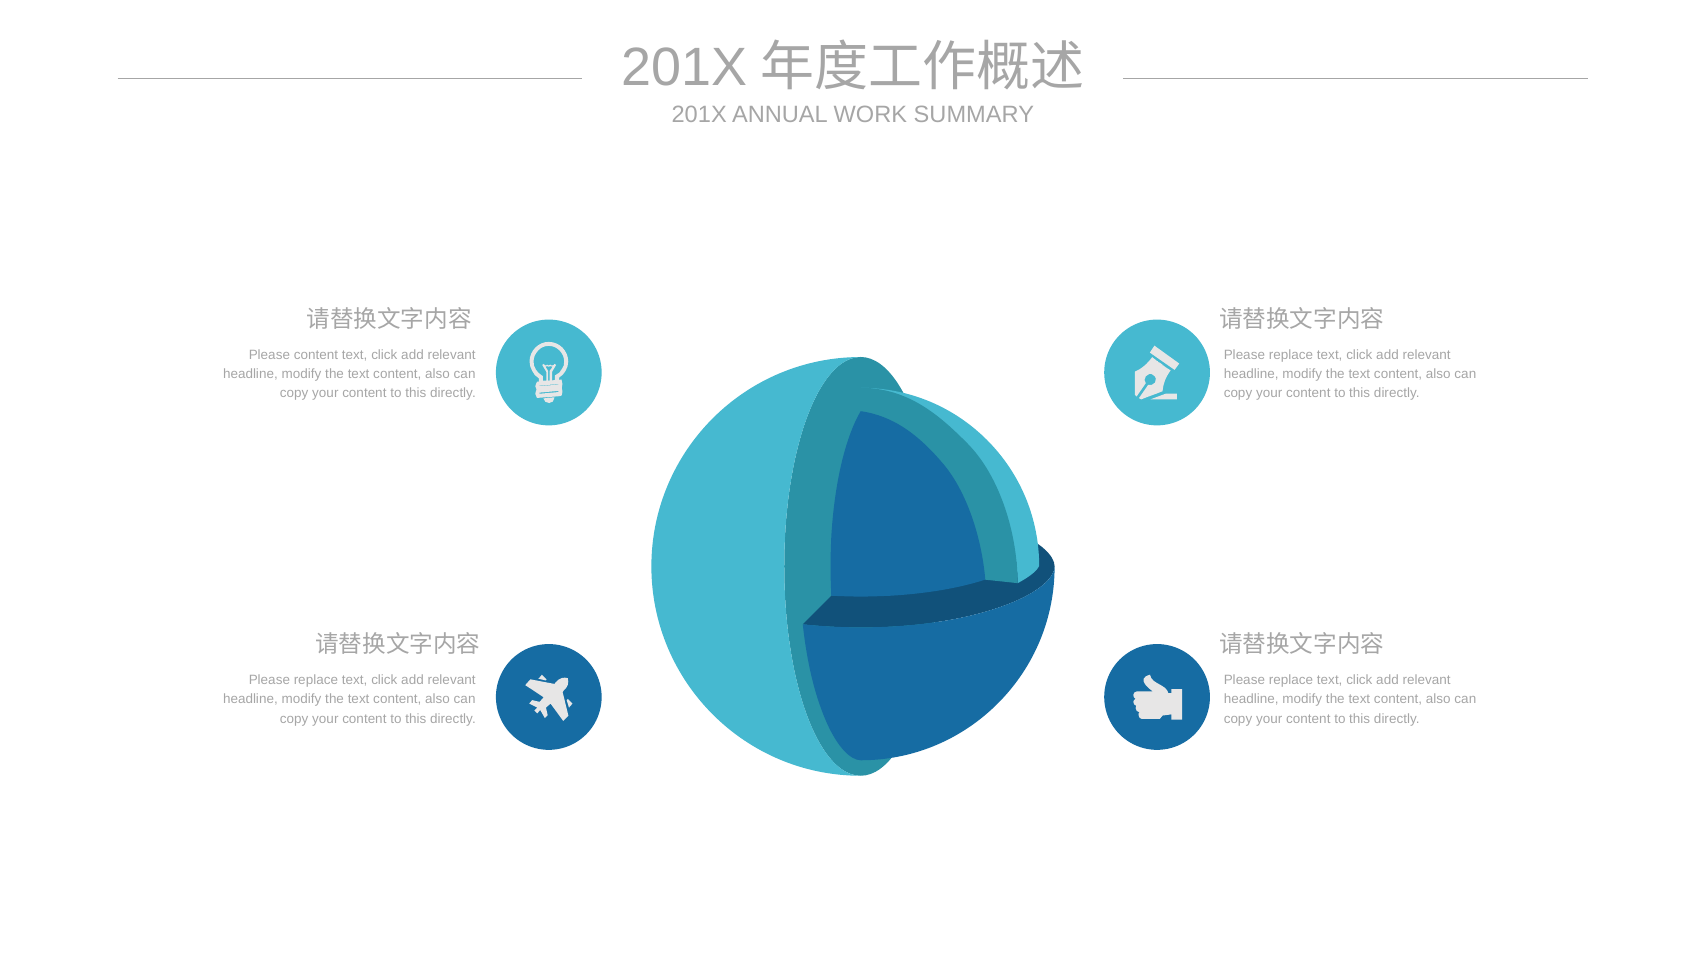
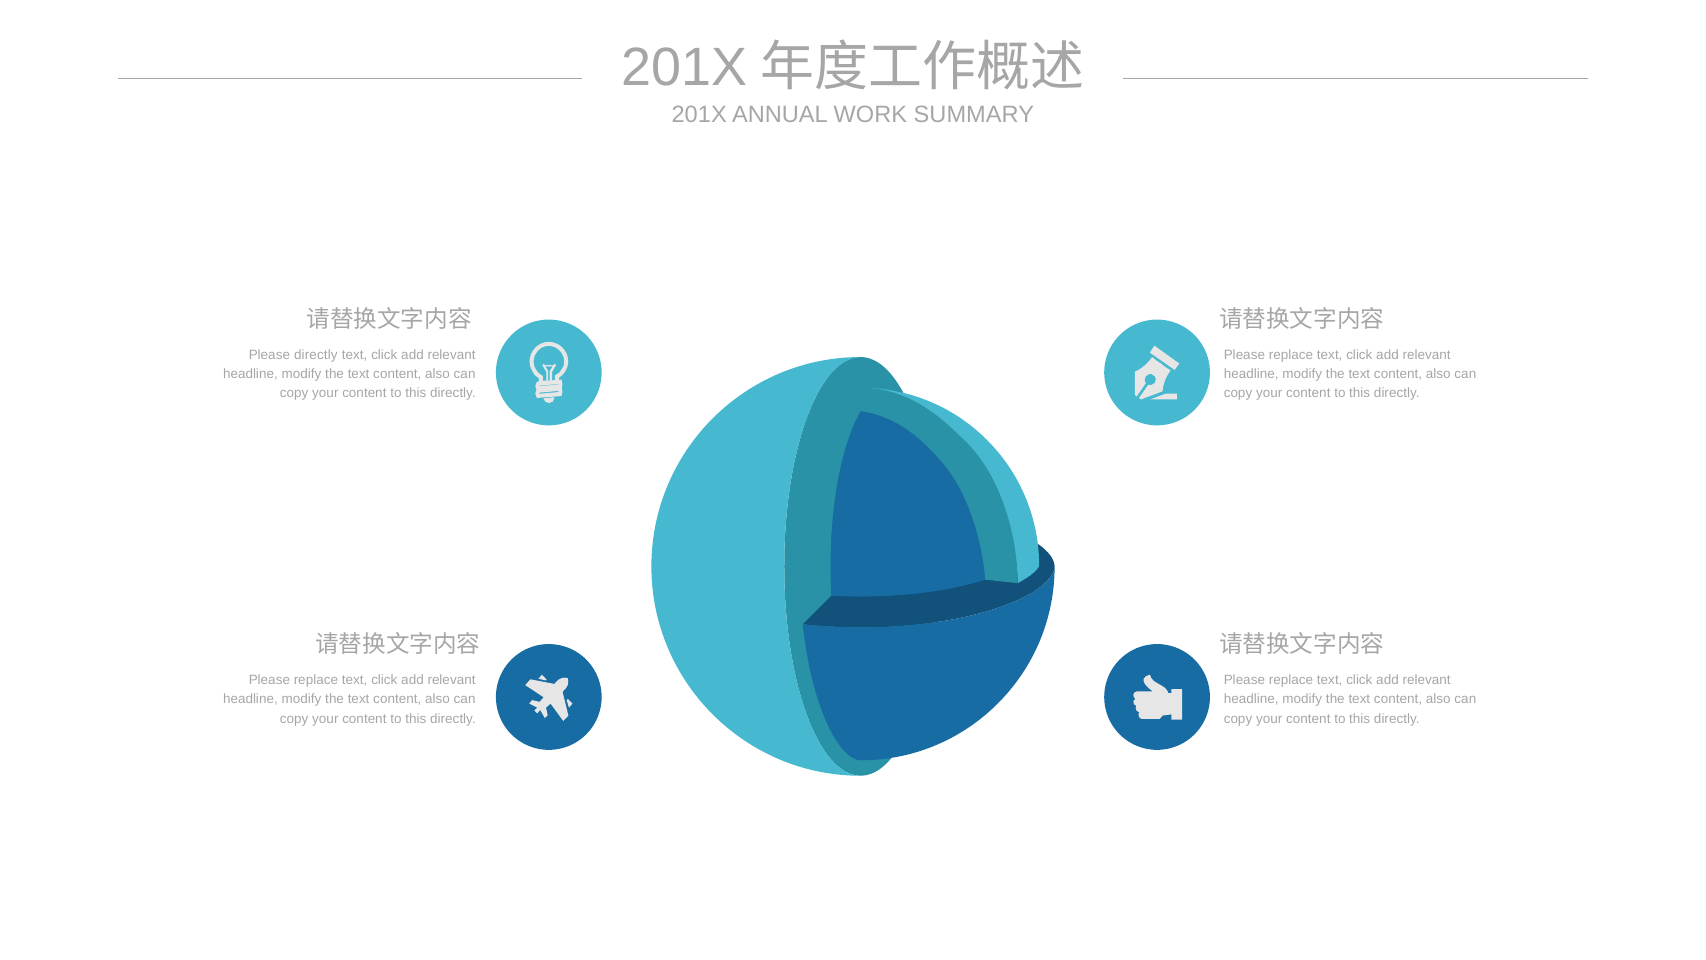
Please content: content -> directly
